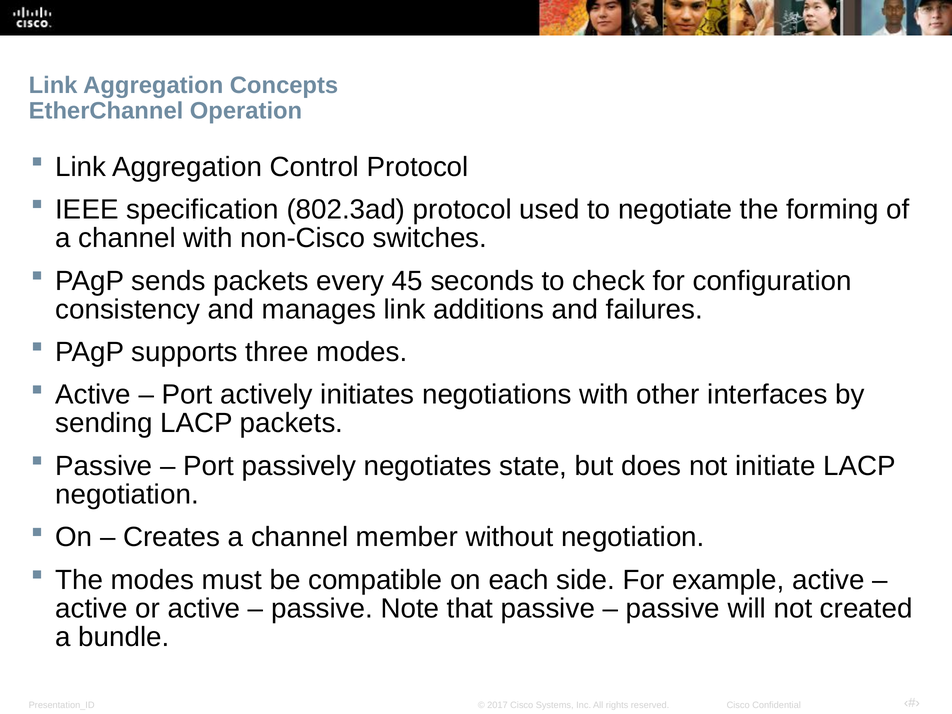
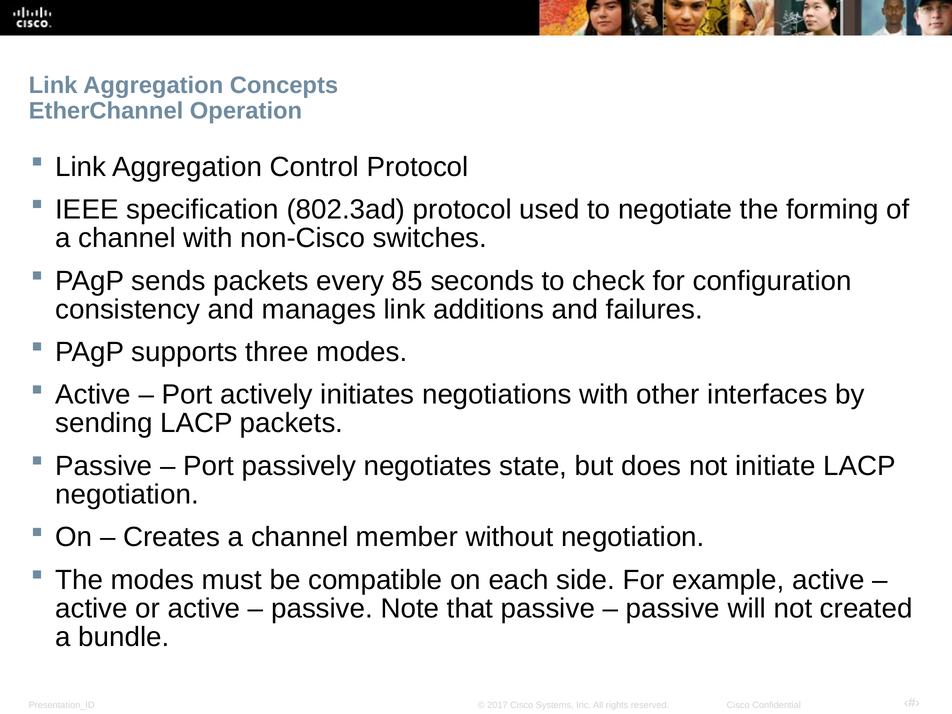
45: 45 -> 85
